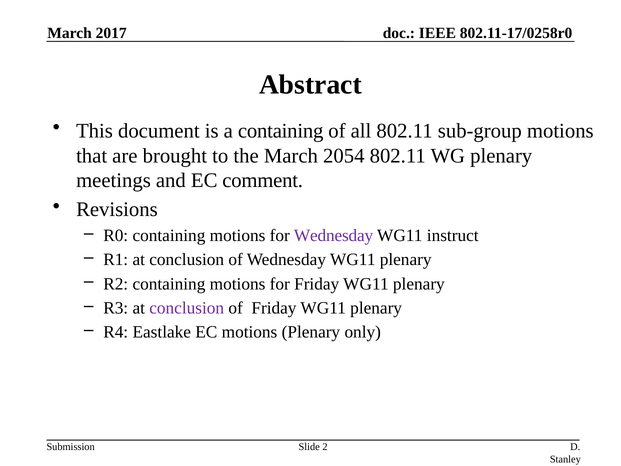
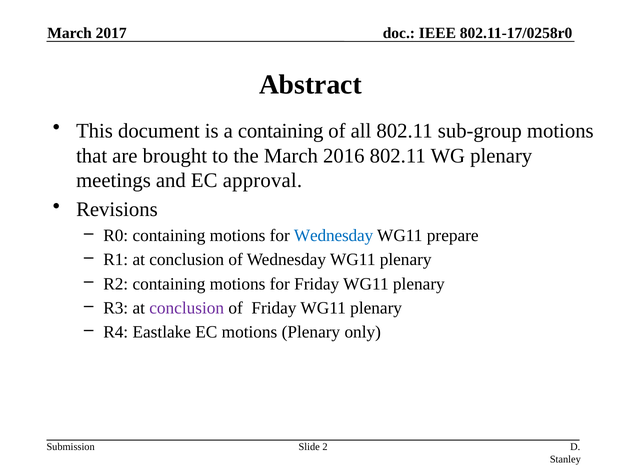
2054: 2054 -> 2016
comment: comment -> approval
Wednesday at (334, 235) colour: purple -> blue
instruct: instruct -> prepare
